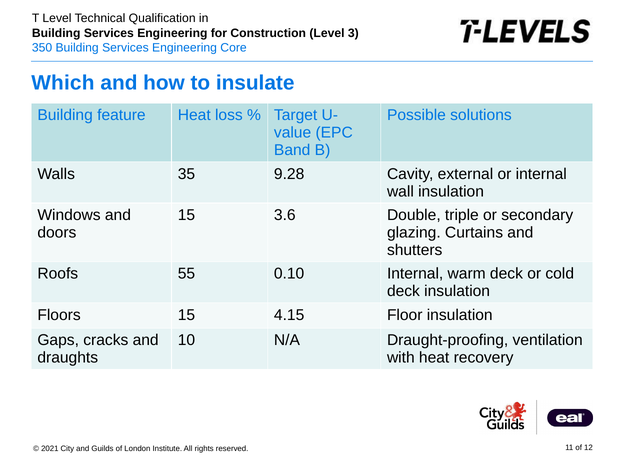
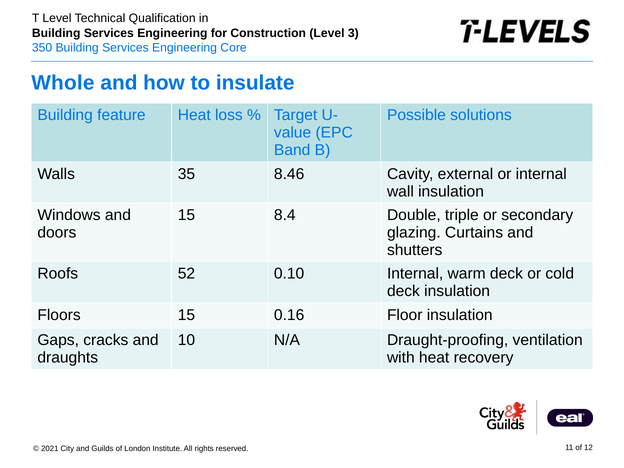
Which: Which -> Whole
9.28: 9.28 -> 8.46
3.6: 3.6 -> 8.4
55: 55 -> 52
4.15: 4.15 -> 0.16
